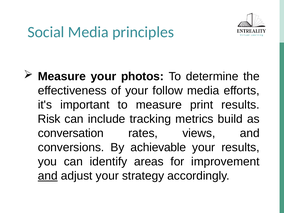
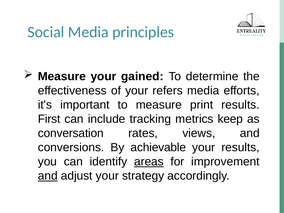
photos: photos -> gained
follow: follow -> refers
Risk: Risk -> First
build: build -> keep
areas underline: none -> present
